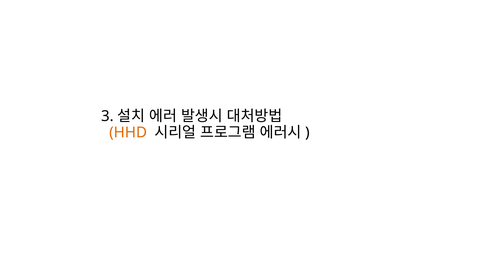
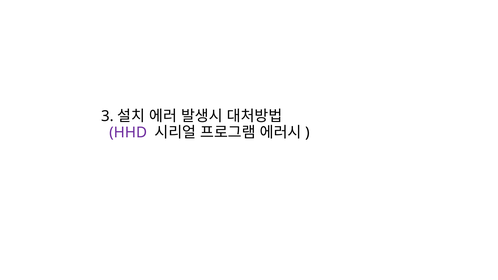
HHD colour: orange -> purple
